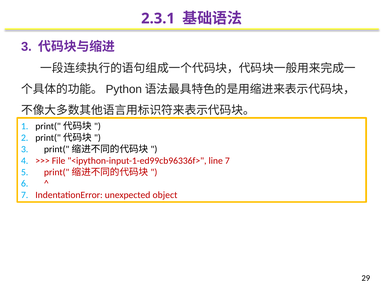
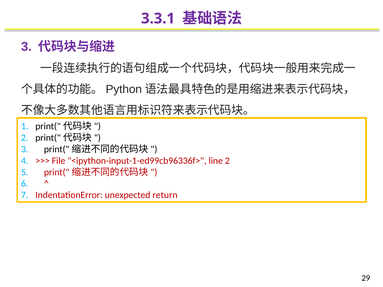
2.3.1: 2.3.1 -> 3.3.1
line 7: 7 -> 2
object: object -> return
